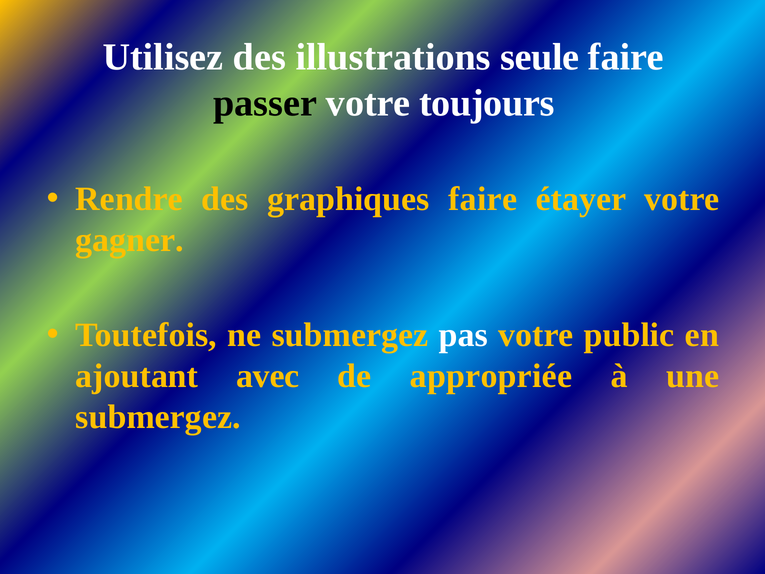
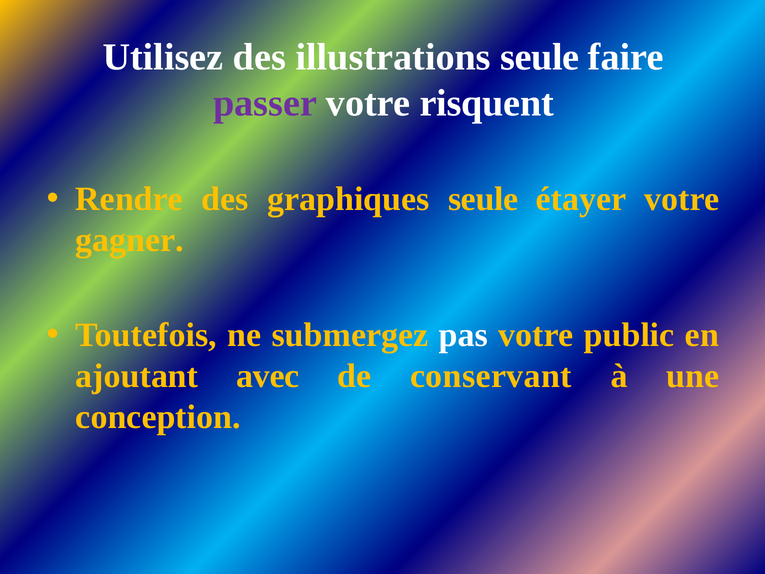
passer colour: black -> purple
toujours: toujours -> risquent
graphiques faire: faire -> seule
appropriée: appropriée -> conservant
submergez at (158, 417): submergez -> conception
